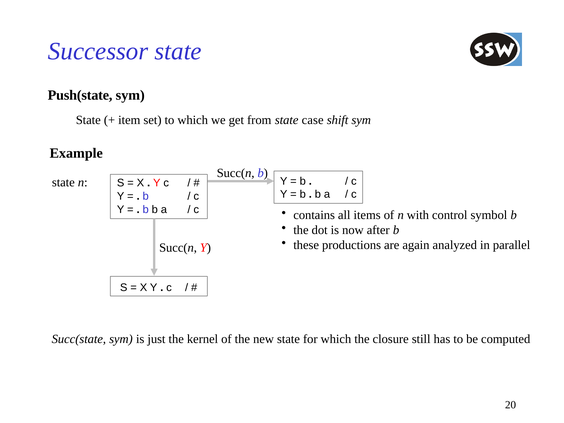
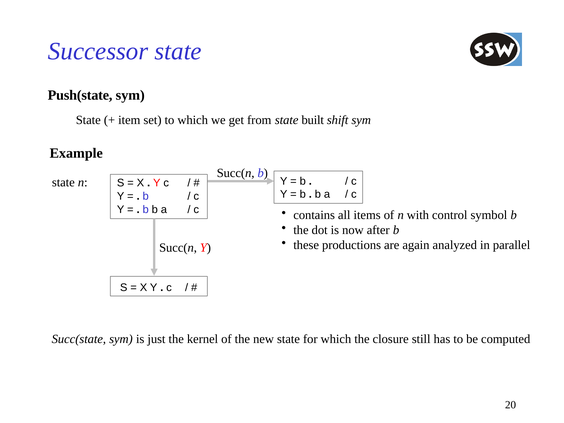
case: case -> built
